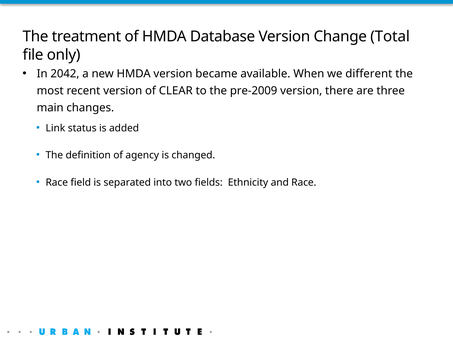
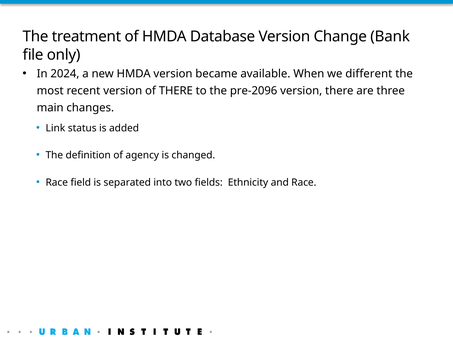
Total: Total -> Bank
2042: 2042 -> 2024
of CLEAR: CLEAR -> THERE
pre-2009: pre-2009 -> pre-2096
